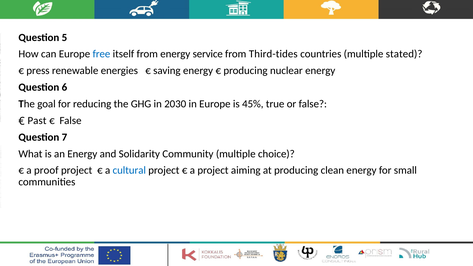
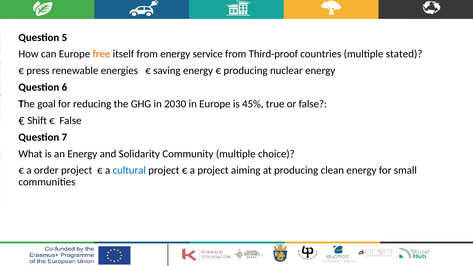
free colour: blue -> orange
Third-tides: Third-tides -> Third-proof
Past: Past -> Shift
proof: proof -> order
